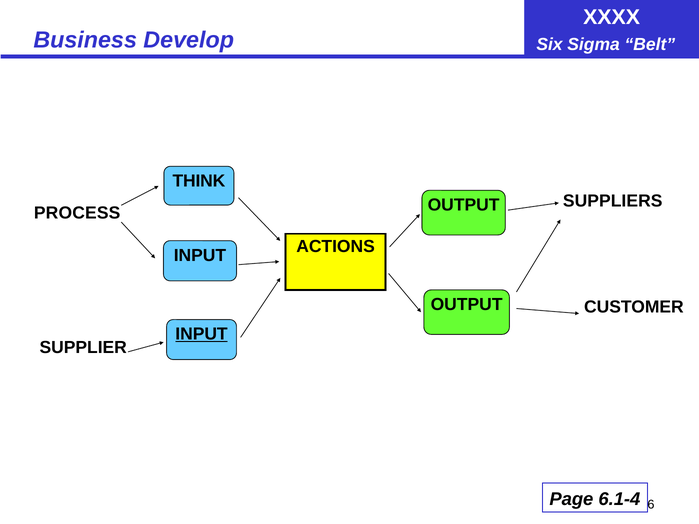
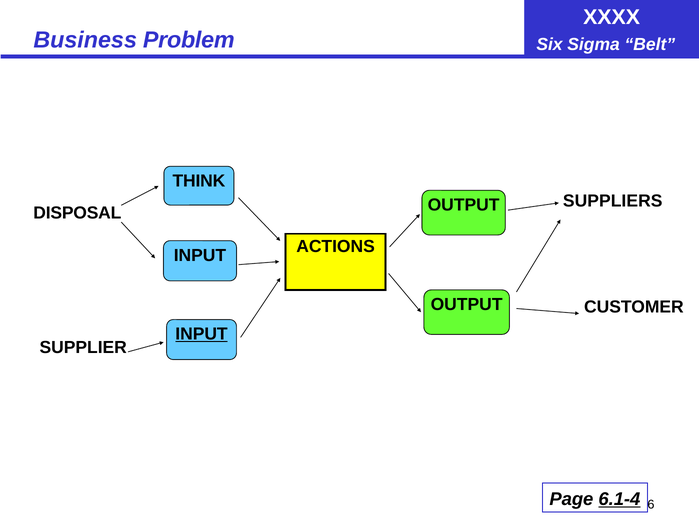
Develop: Develop -> Problem
PROCESS: PROCESS -> DISPOSAL
6.1-4 underline: none -> present
